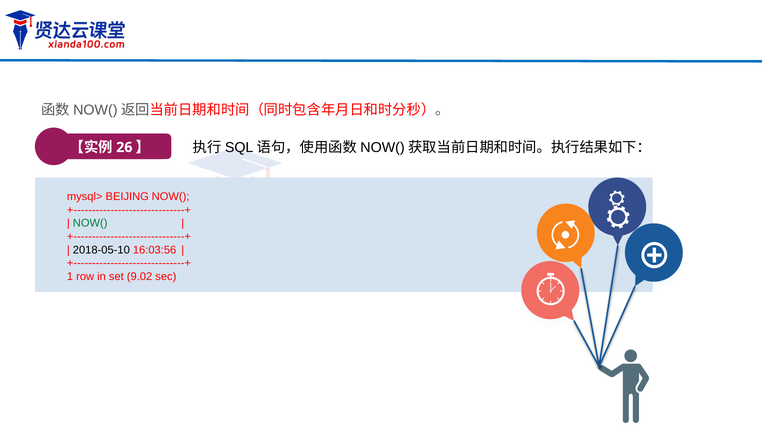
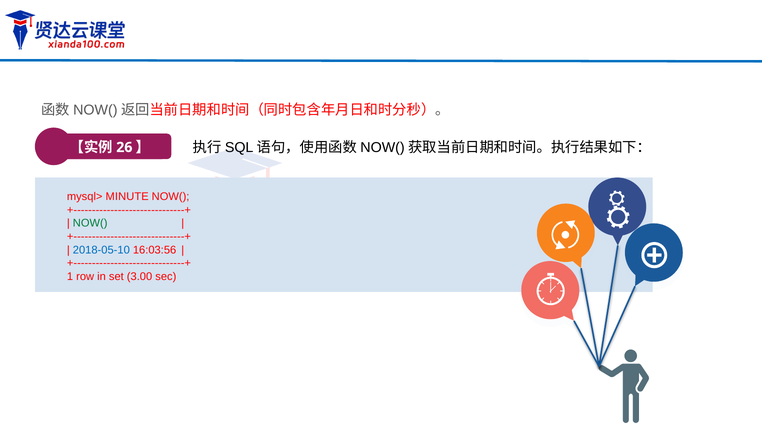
BEIJING: BEIJING -> MINUTE
2018-05-10 colour: black -> blue
9.02: 9.02 -> 3.00
